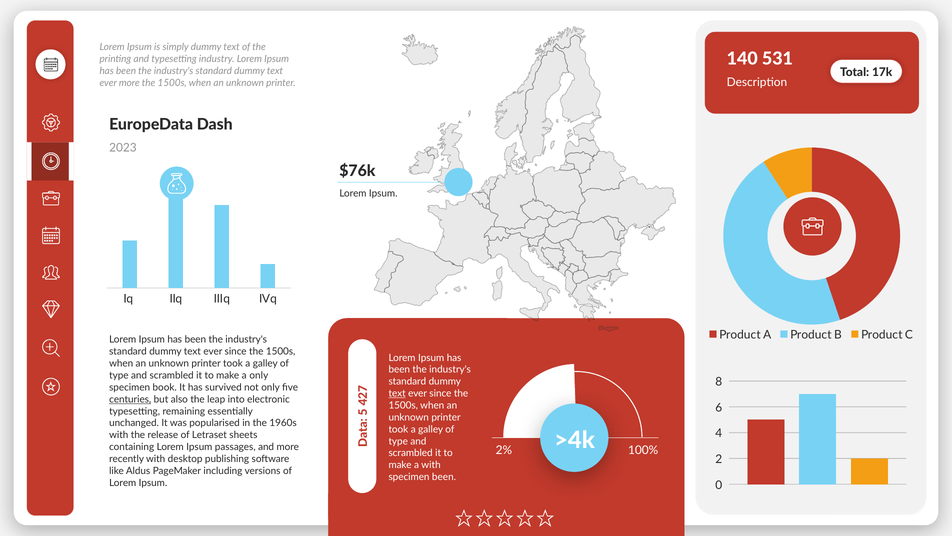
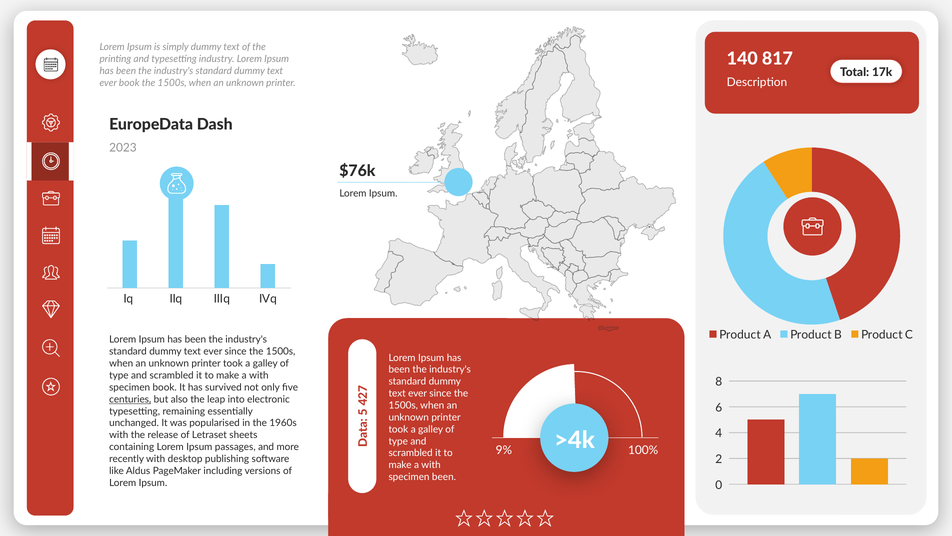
531: 531 -> 817
ever more: more -> book
only at (259, 375): only -> with
text at (397, 393) underline: present -> none
2%: 2% -> 9%
